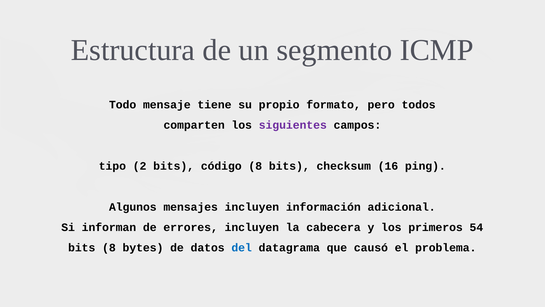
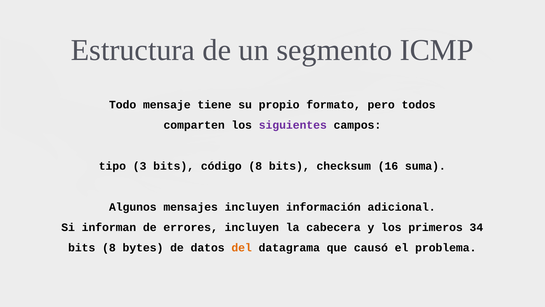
2: 2 -> 3
ping: ping -> suma
54: 54 -> 34
del colour: blue -> orange
